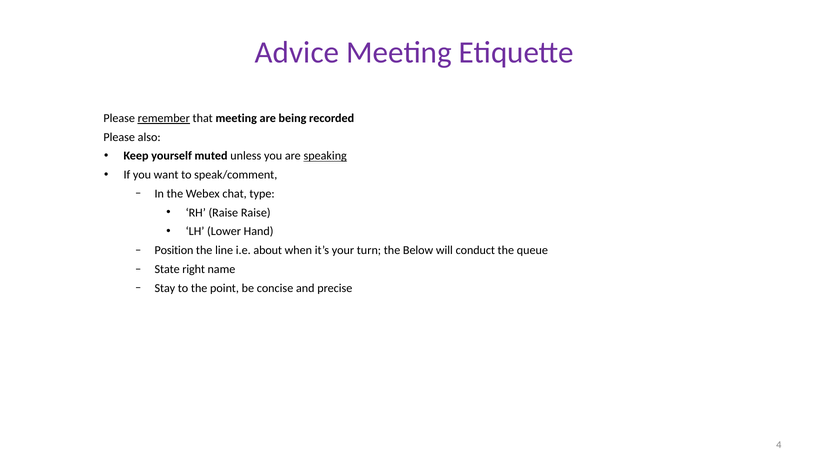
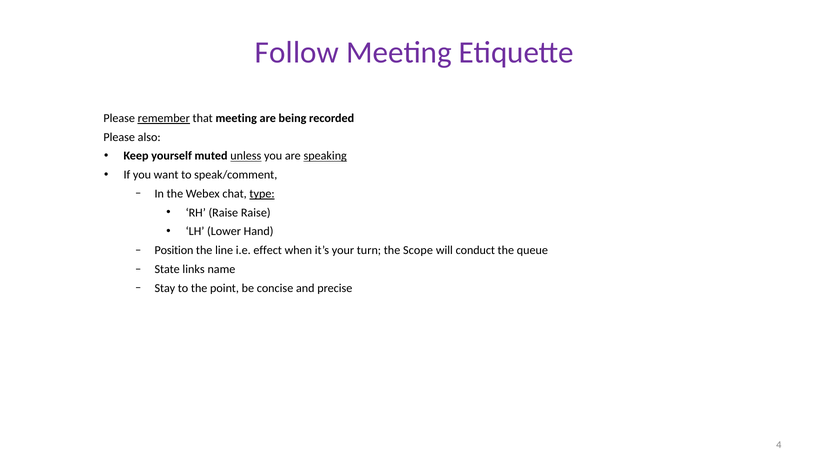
Advice: Advice -> Follow
unless underline: none -> present
type underline: none -> present
about: about -> effect
Below: Below -> Scope
right: right -> links
